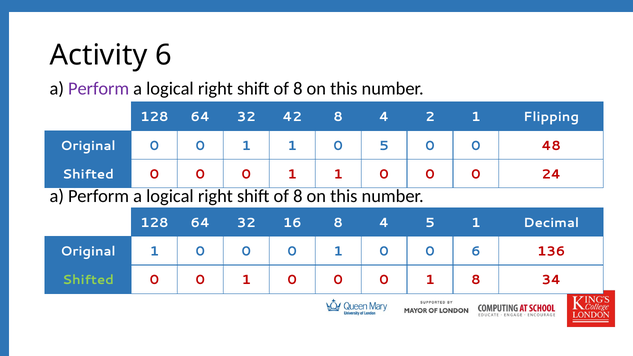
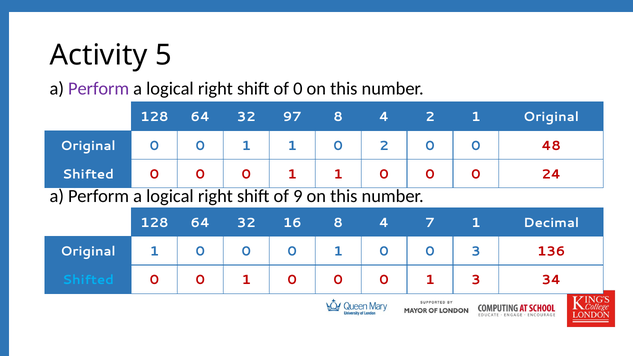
Activity 6: 6 -> 5
8 at (298, 89): 8 -> 0
42: 42 -> 97
1 Flipping: Flipping -> Original
0 5: 5 -> 2
8 at (298, 196): 8 -> 9
4 5: 5 -> 7
0 6: 6 -> 3
Shifted at (88, 280) colour: light green -> light blue
1 8: 8 -> 3
